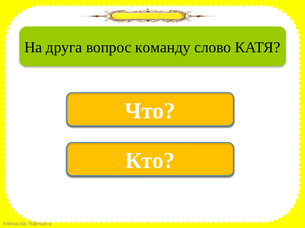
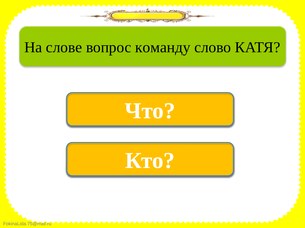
друга: друга -> слове
